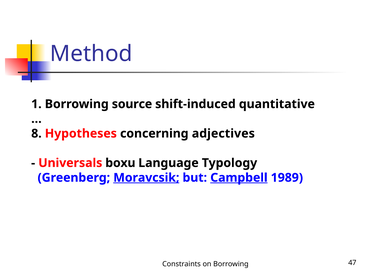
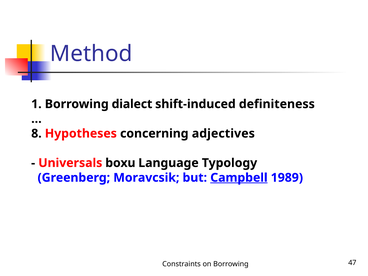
source: source -> dialect
quantitative: quantitative -> definiteness
Moravcsik underline: present -> none
